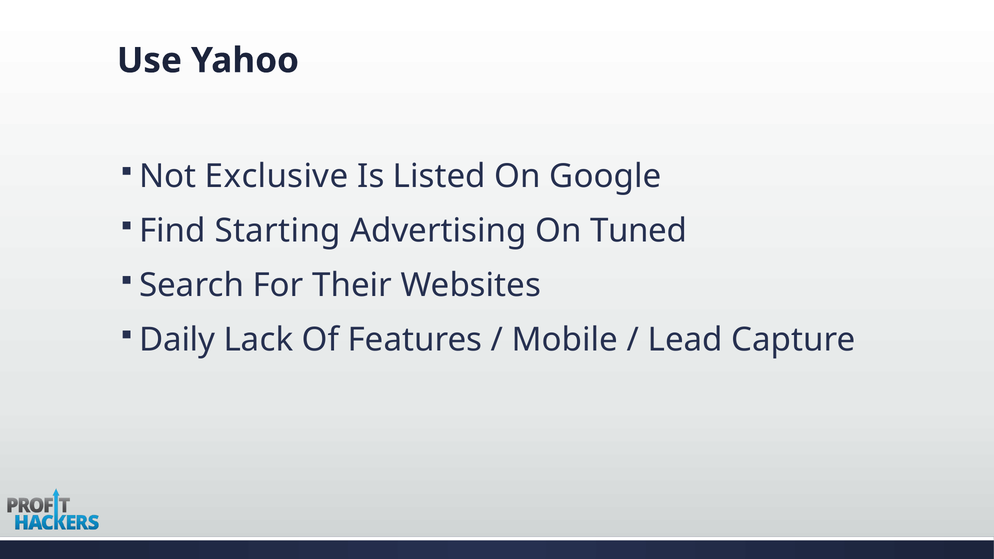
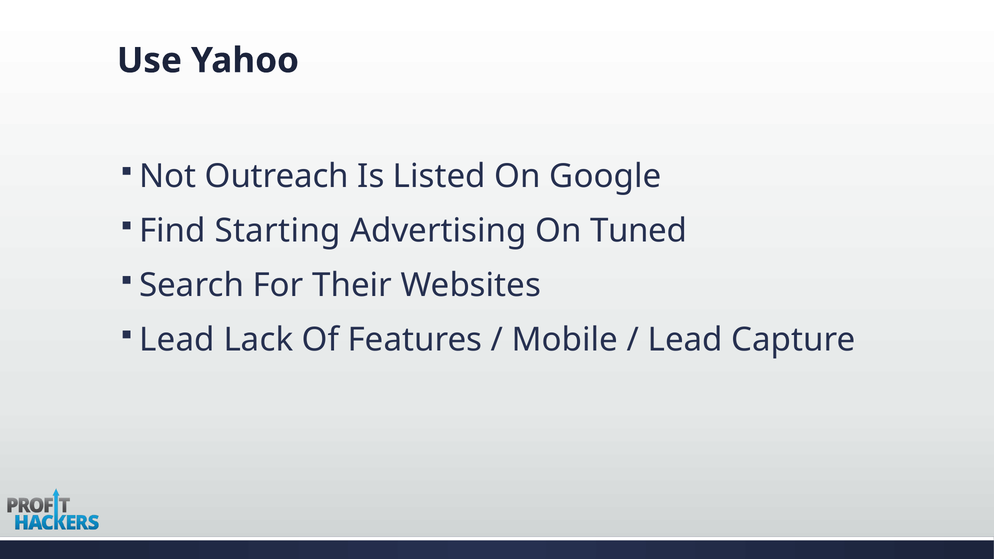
Exclusive: Exclusive -> Outreach
Daily at (177, 340): Daily -> Lead
